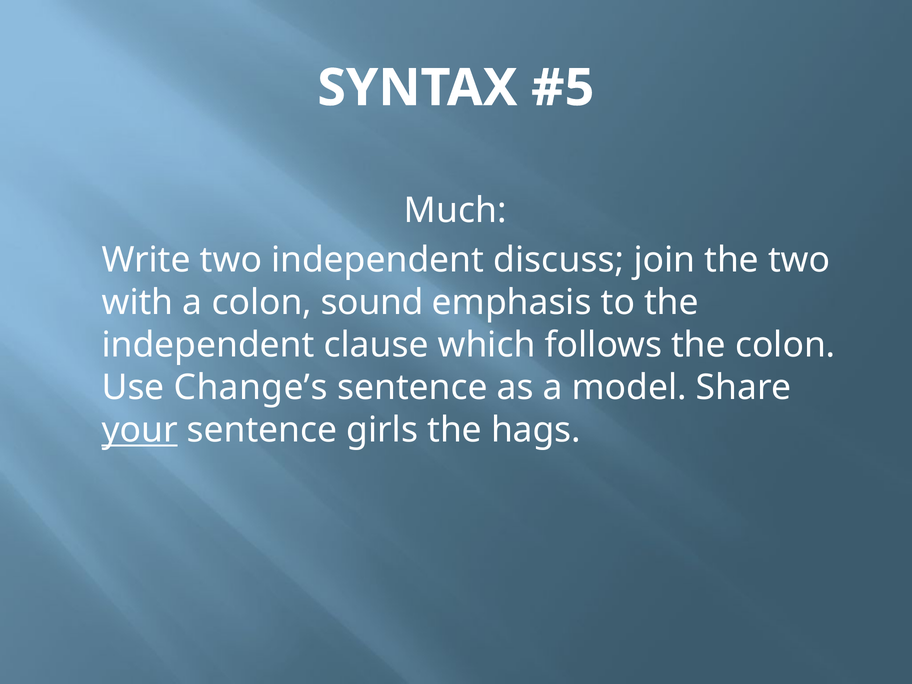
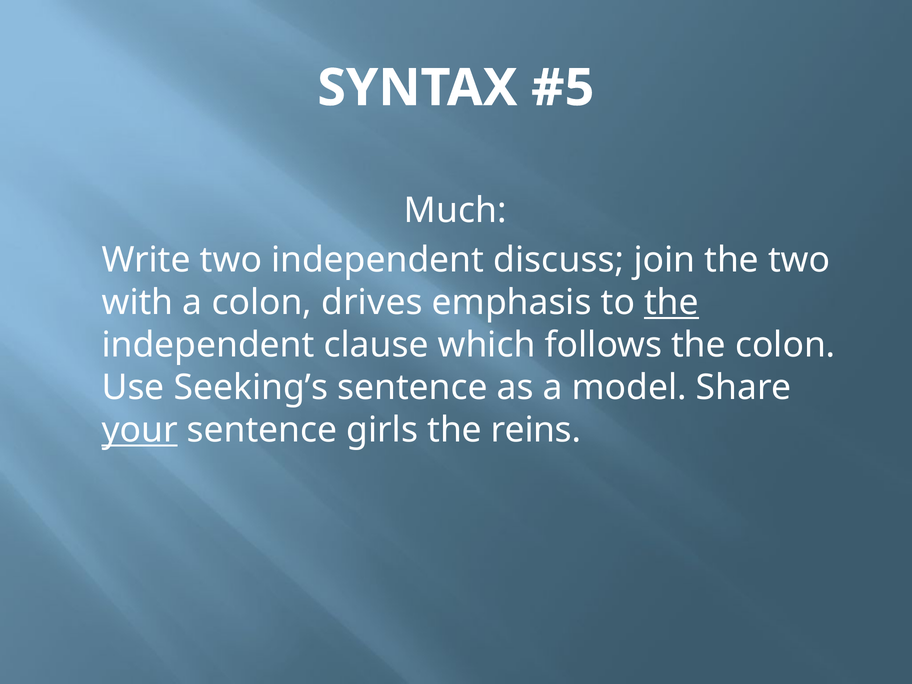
sound: sound -> drives
the at (671, 303) underline: none -> present
Change’s: Change’s -> Seeking’s
hags: hags -> reins
